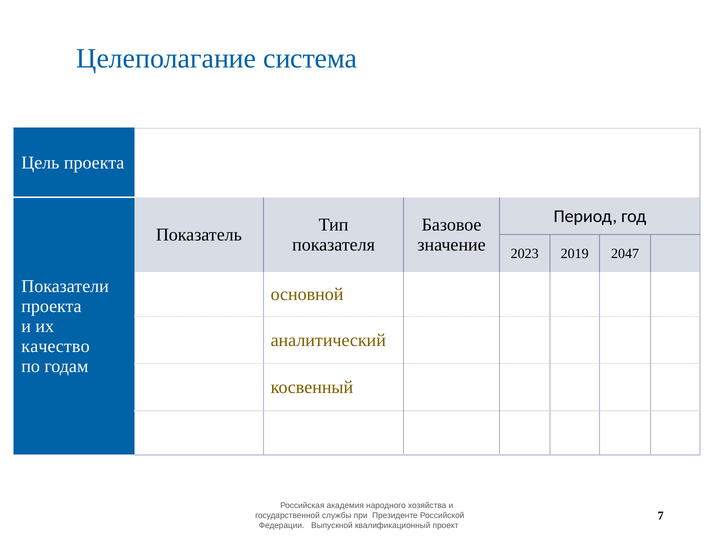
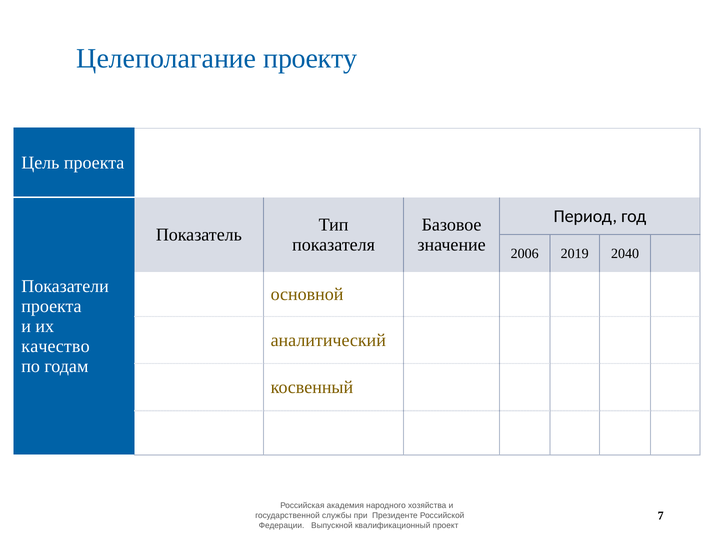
система: система -> проекту
2023: 2023 -> 2006
2047: 2047 -> 2040
